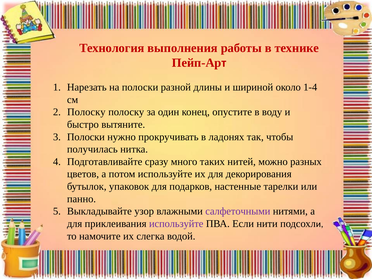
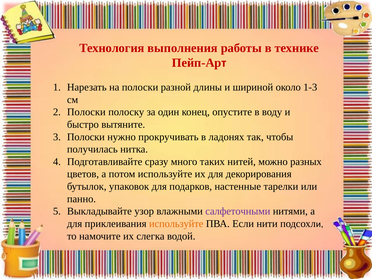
1-4: 1-4 -> 1-3
Полоску at (86, 112): Полоску -> Полоски
используйте at (176, 224) colour: purple -> orange
